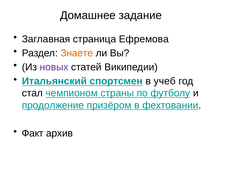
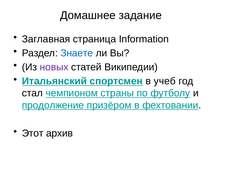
Ефремова: Ефремова -> Information
Знаете colour: orange -> blue
Факт: Факт -> Этот
